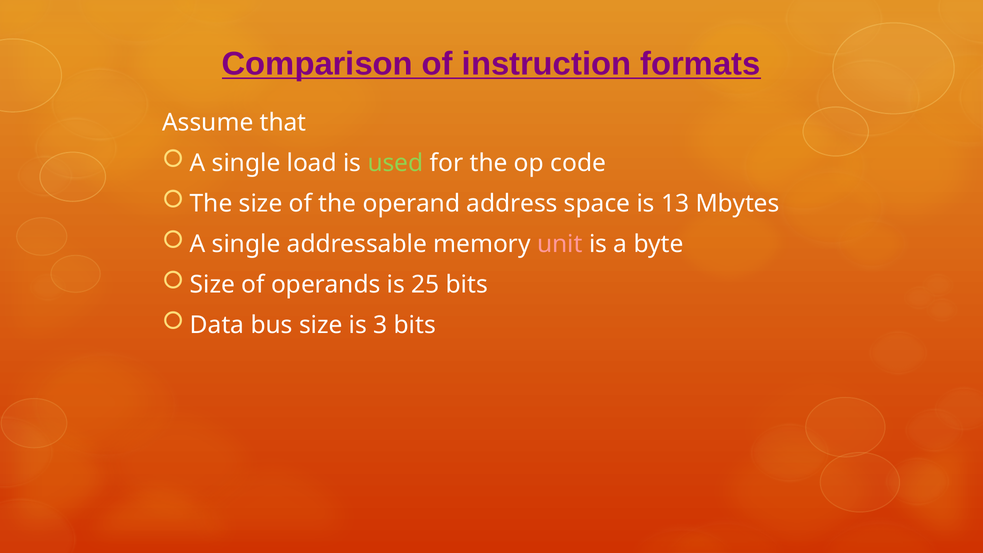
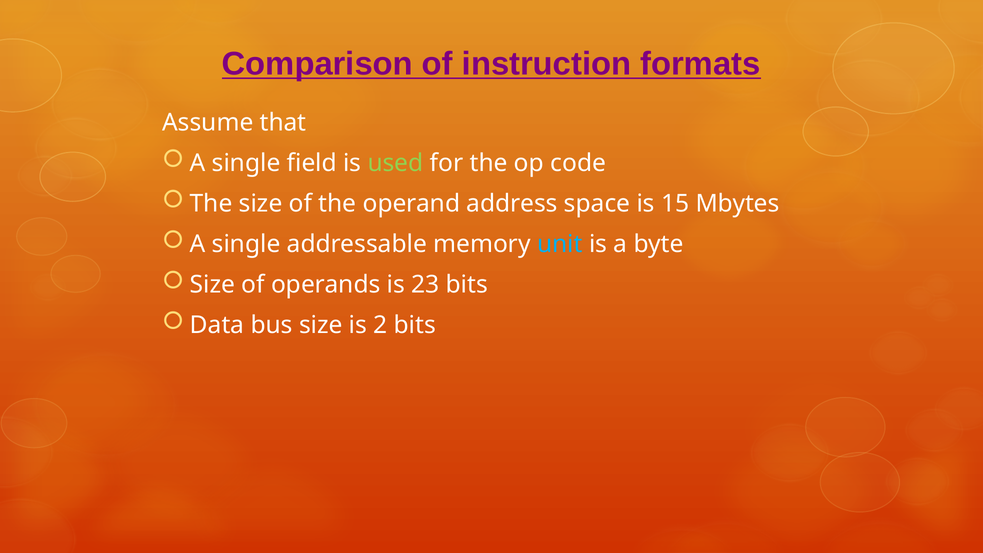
load: load -> field
13: 13 -> 15
unit colour: pink -> light blue
25: 25 -> 23
3: 3 -> 2
